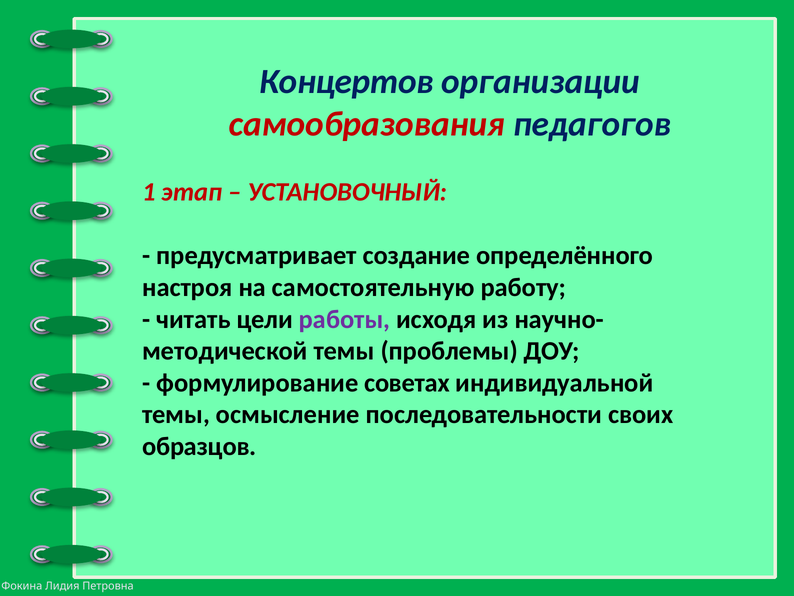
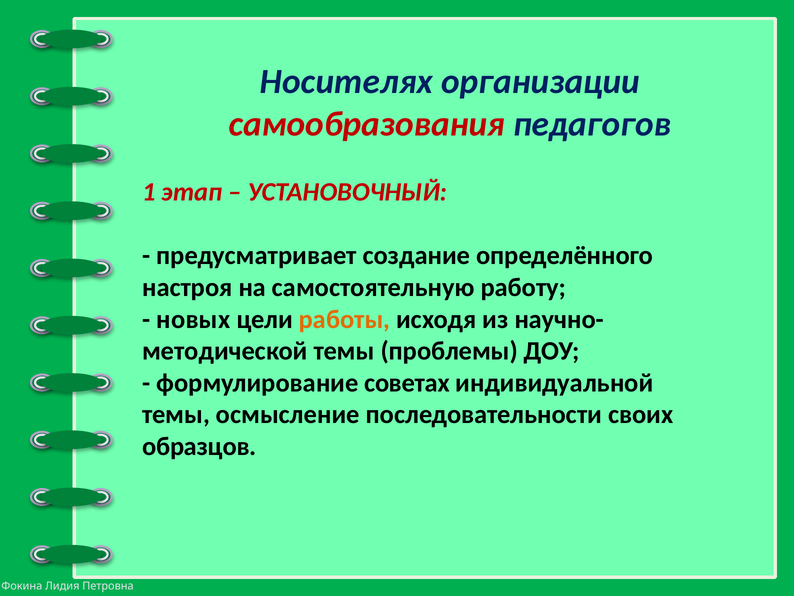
Концертов: Концертов -> Носителях
читать: читать -> новых
работы colour: purple -> orange
